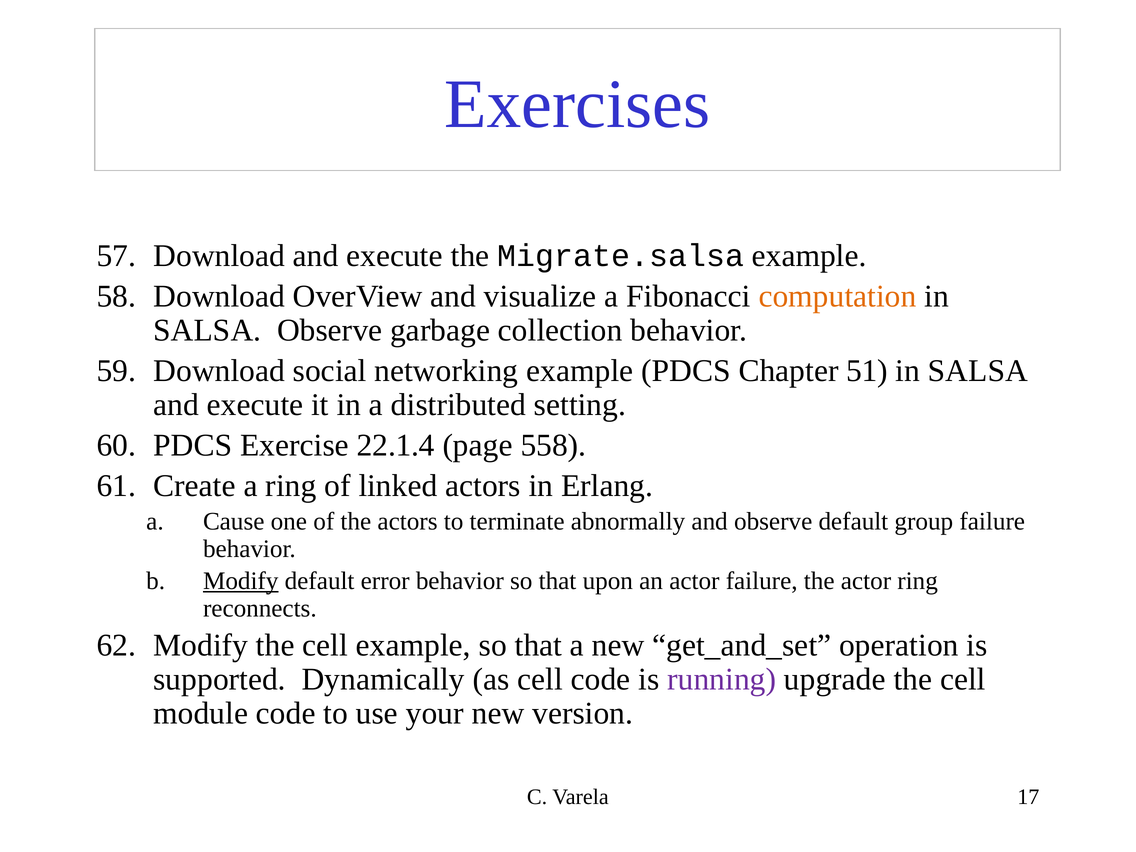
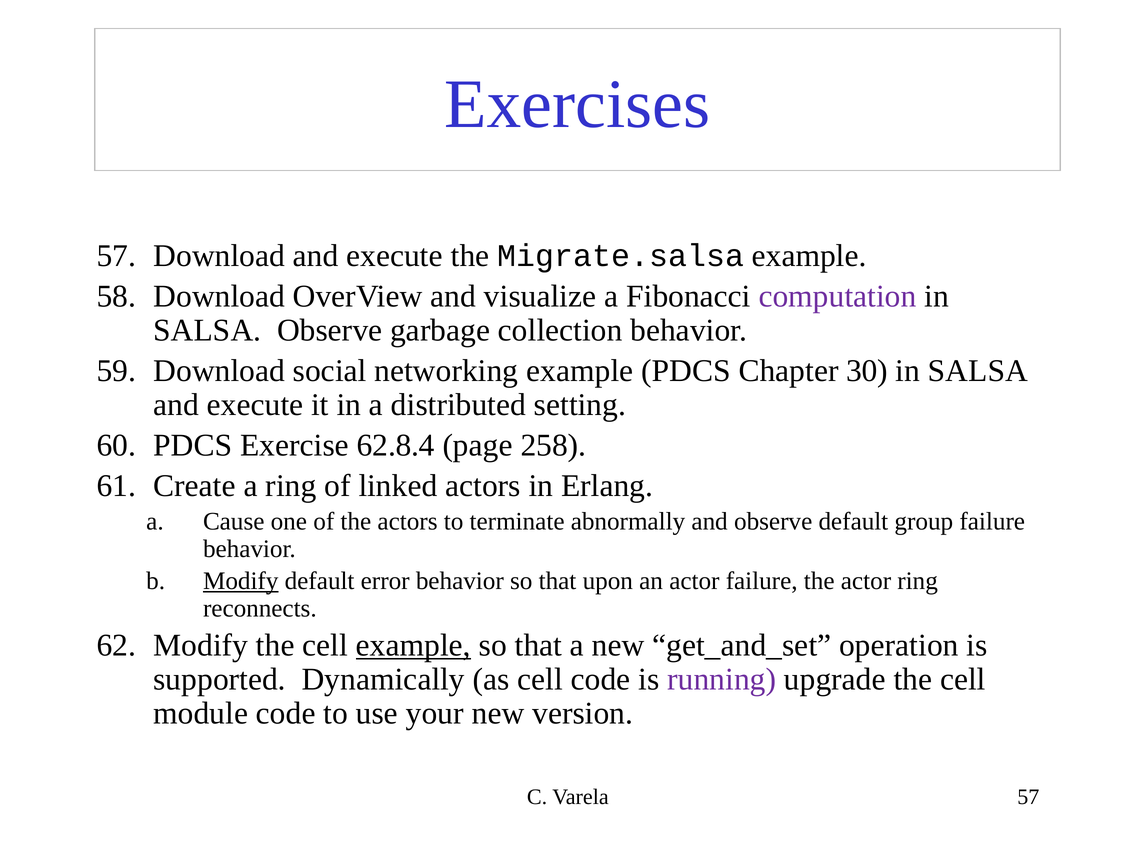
computation colour: orange -> purple
51: 51 -> 30
22.1.4: 22.1.4 -> 62.8.4
558: 558 -> 258
example at (413, 645) underline: none -> present
Varela 17: 17 -> 57
